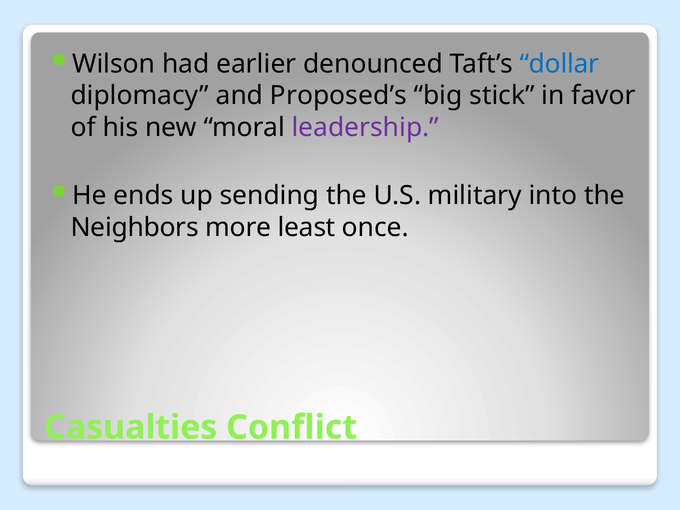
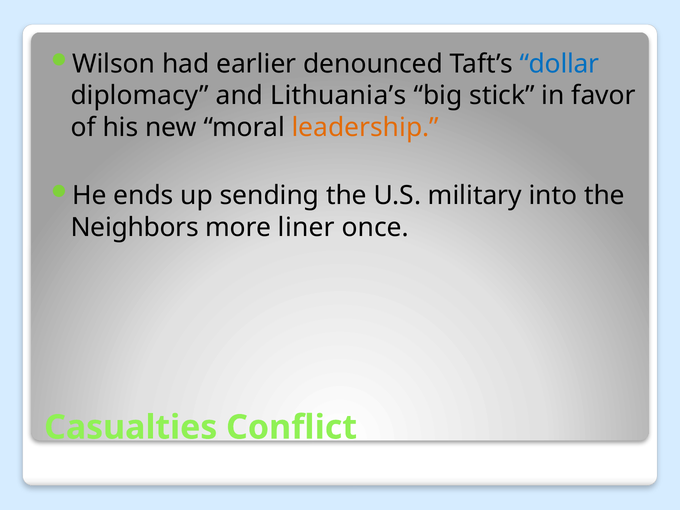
Proposed’s: Proposed’s -> Lithuania’s
leadership colour: purple -> orange
least: least -> liner
